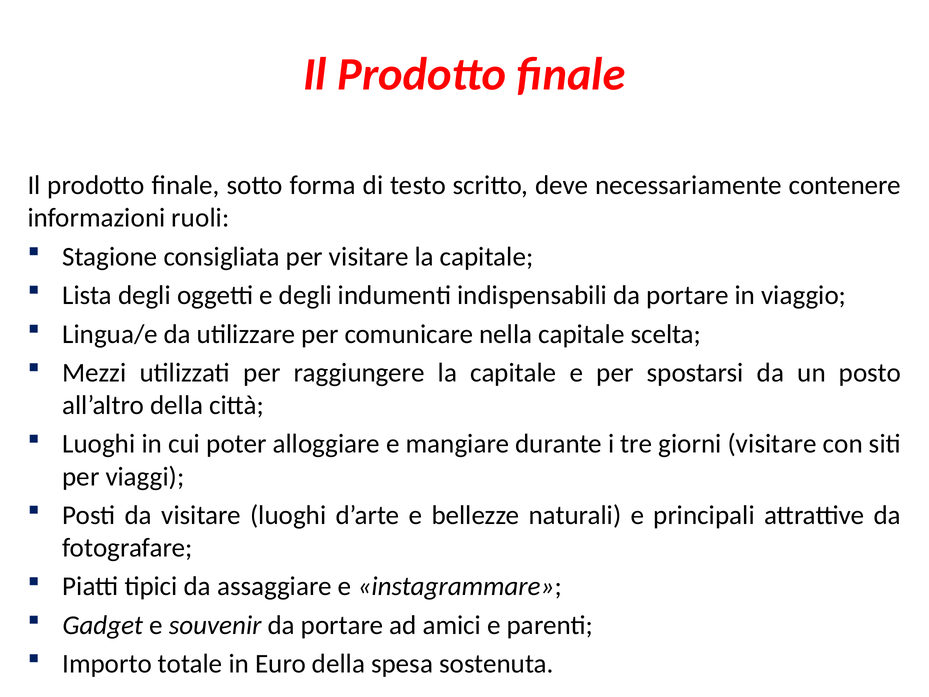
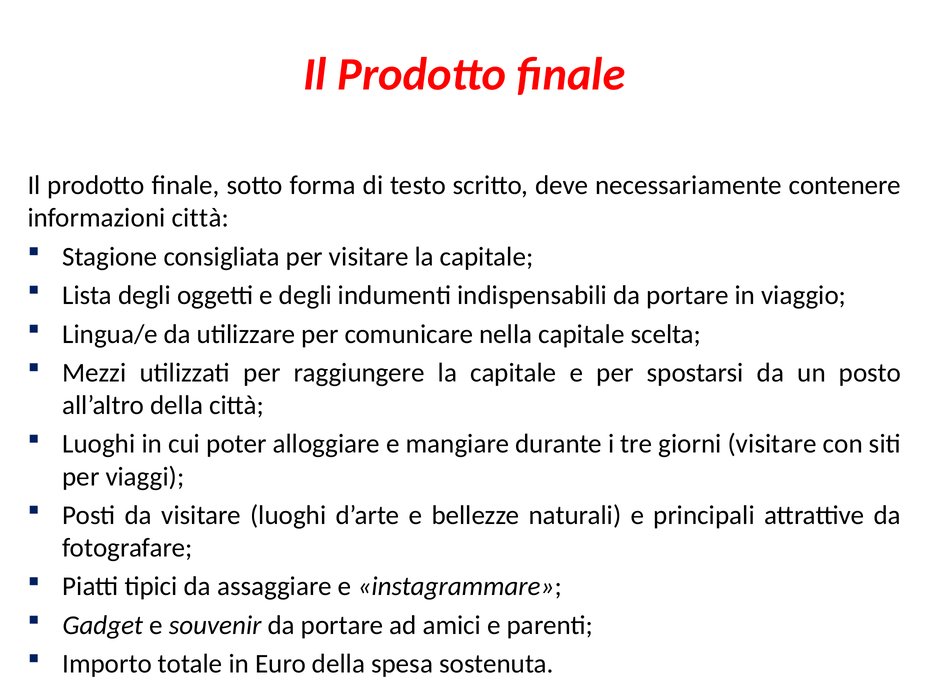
informazioni ruoli: ruoli -> città
